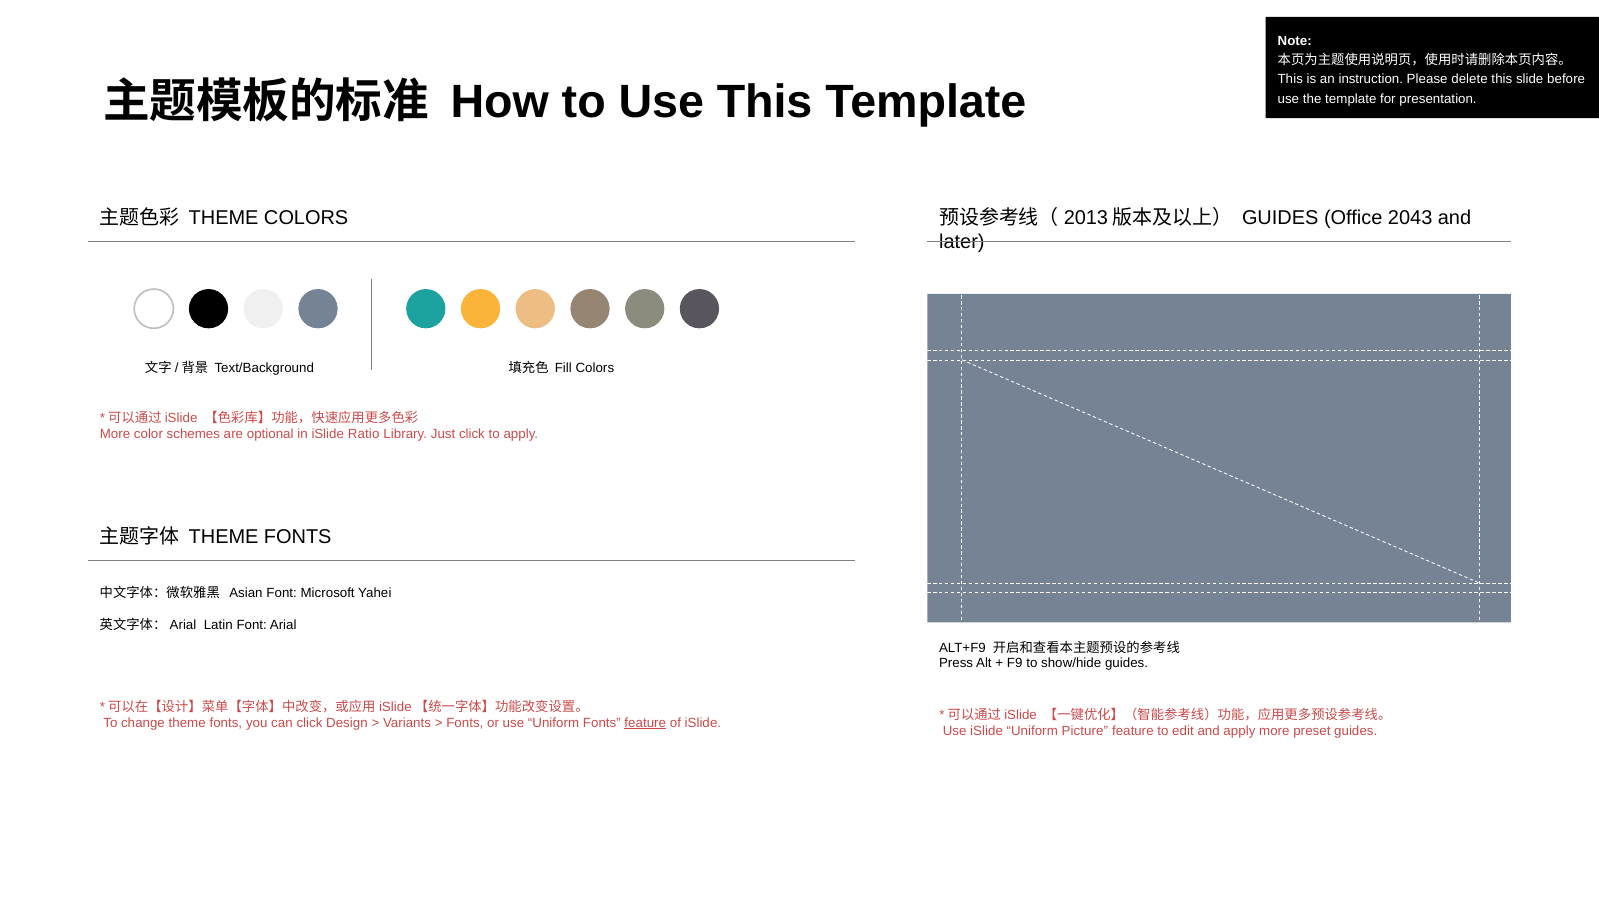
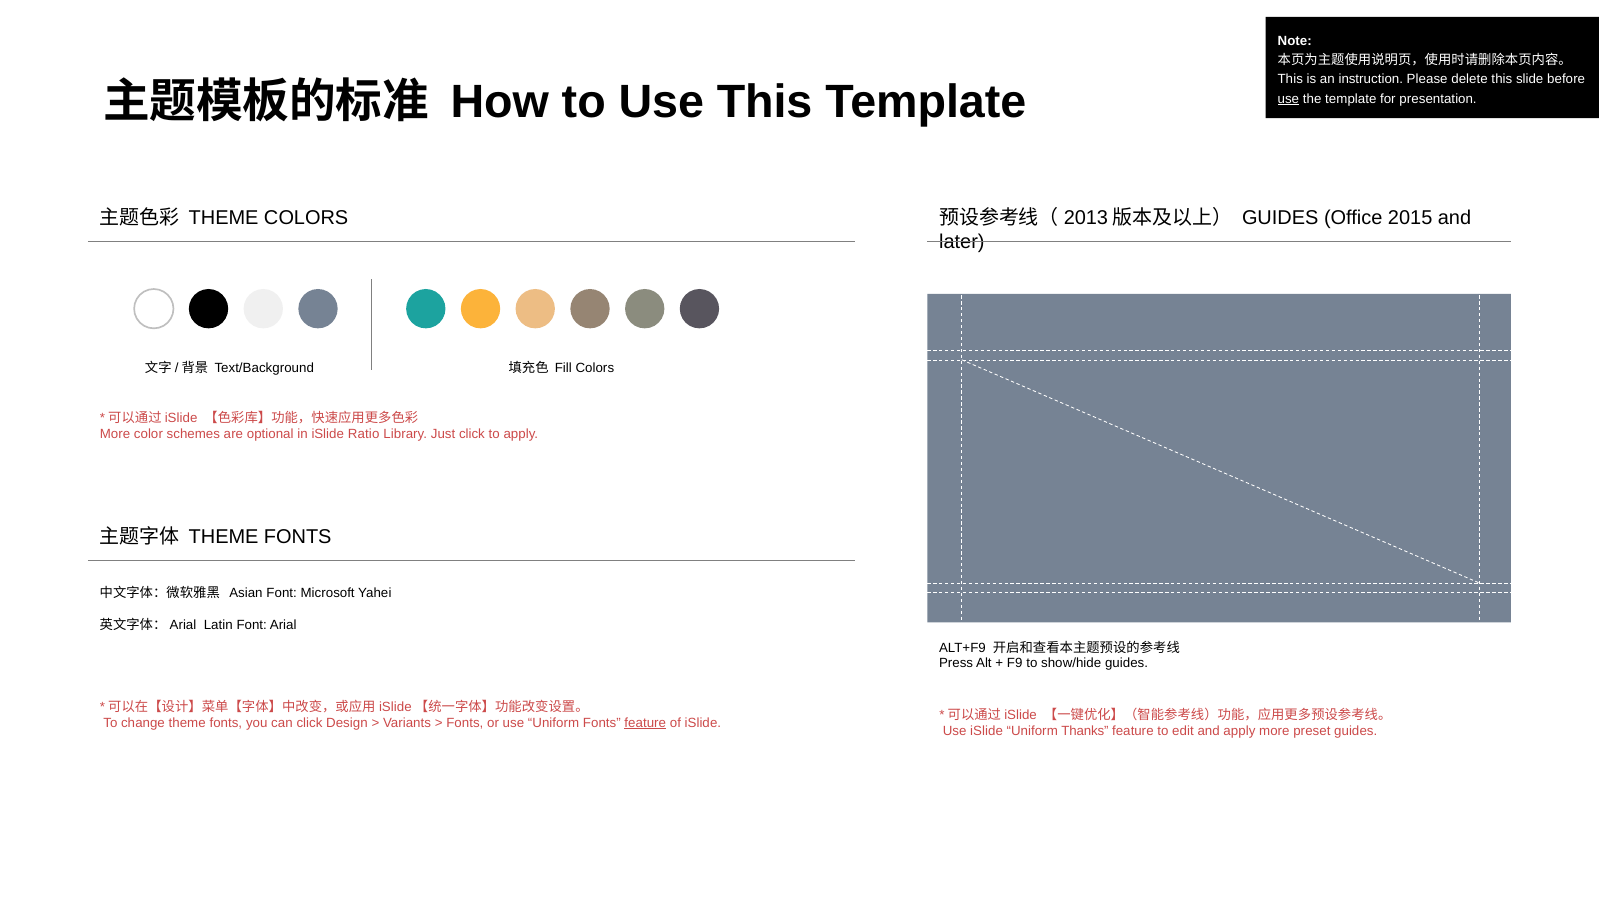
use at (1288, 99) underline: none -> present
2043: 2043 -> 2015
Picture: Picture -> Thanks
